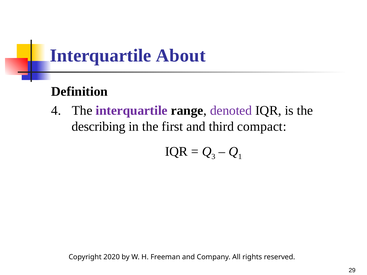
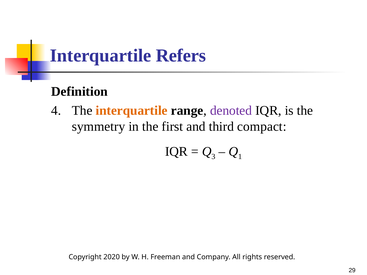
About: About -> Refers
interquartile at (132, 111) colour: purple -> orange
describing: describing -> symmetry
